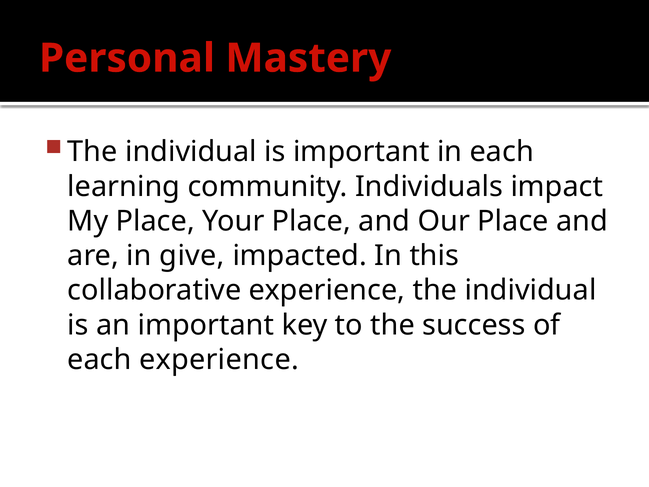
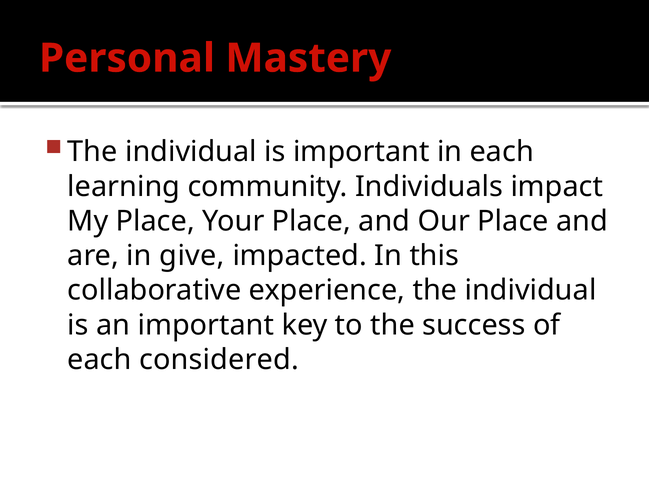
each experience: experience -> considered
